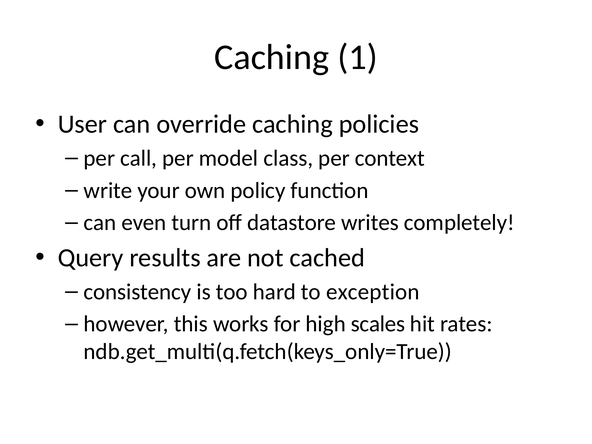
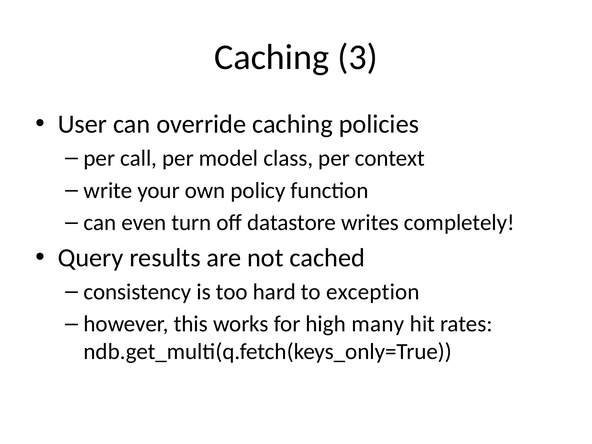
1: 1 -> 3
scales: scales -> many
